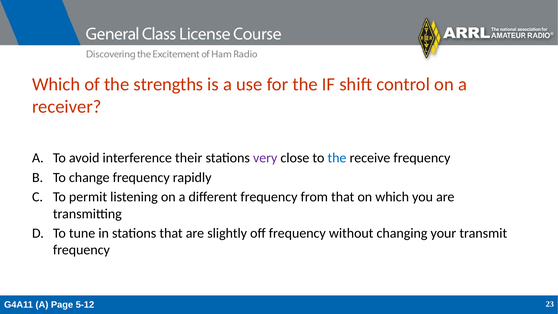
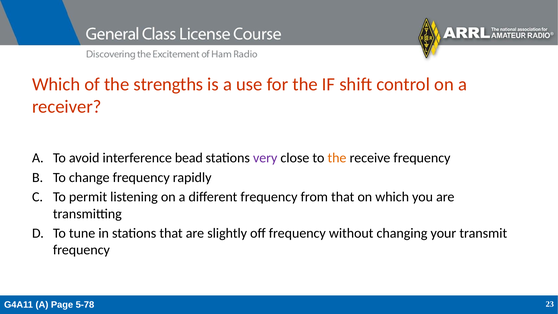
their: their -> bead
the at (337, 158) colour: blue -> orange
5-12: 5-12 -> 5-78
